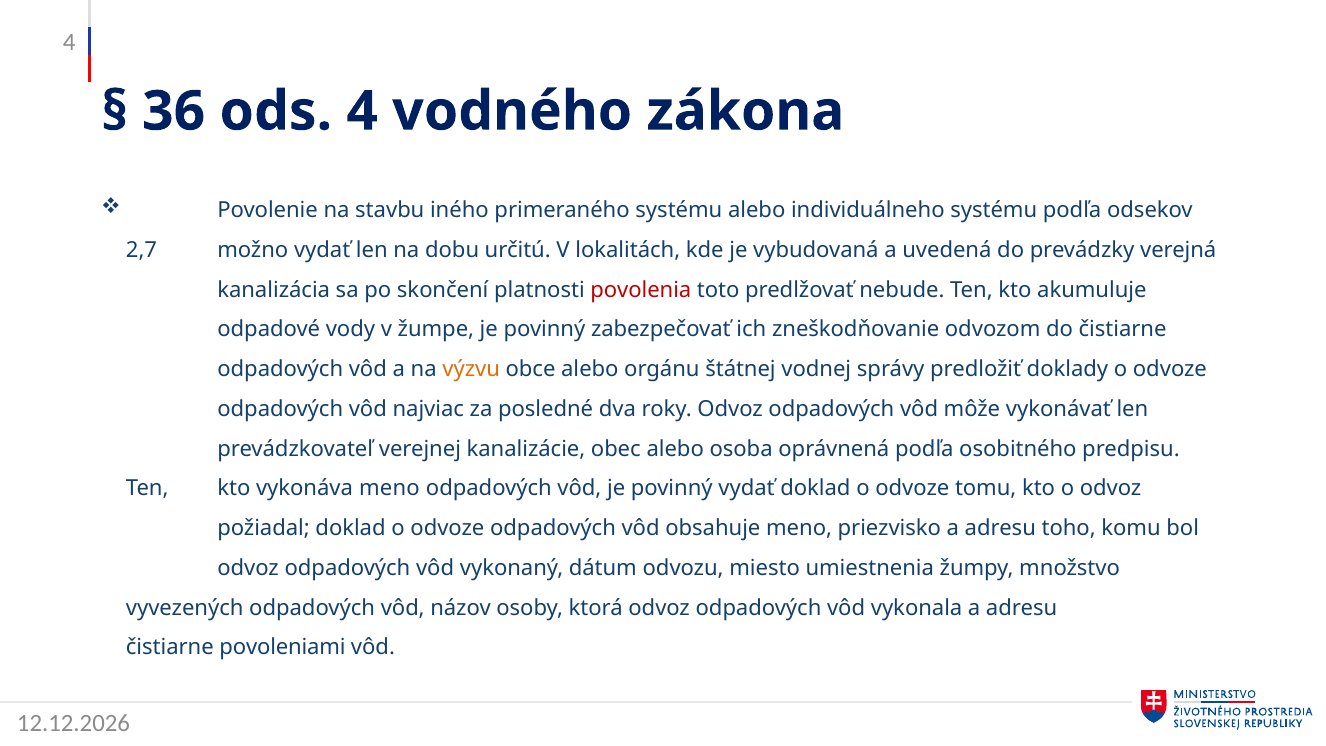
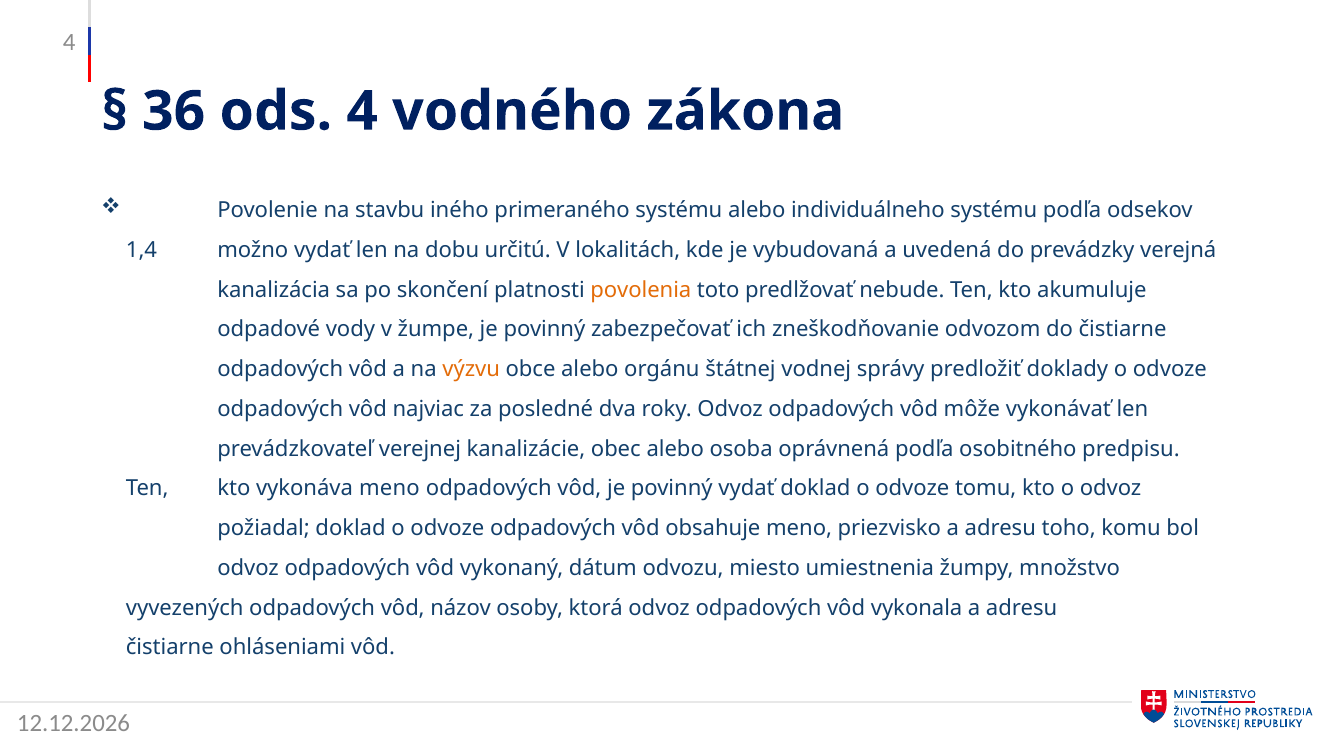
2,7: 2,7 -> 1,4
povolenia colour: red -> orange
povoleniami: povoleniami -> ohláseniami
